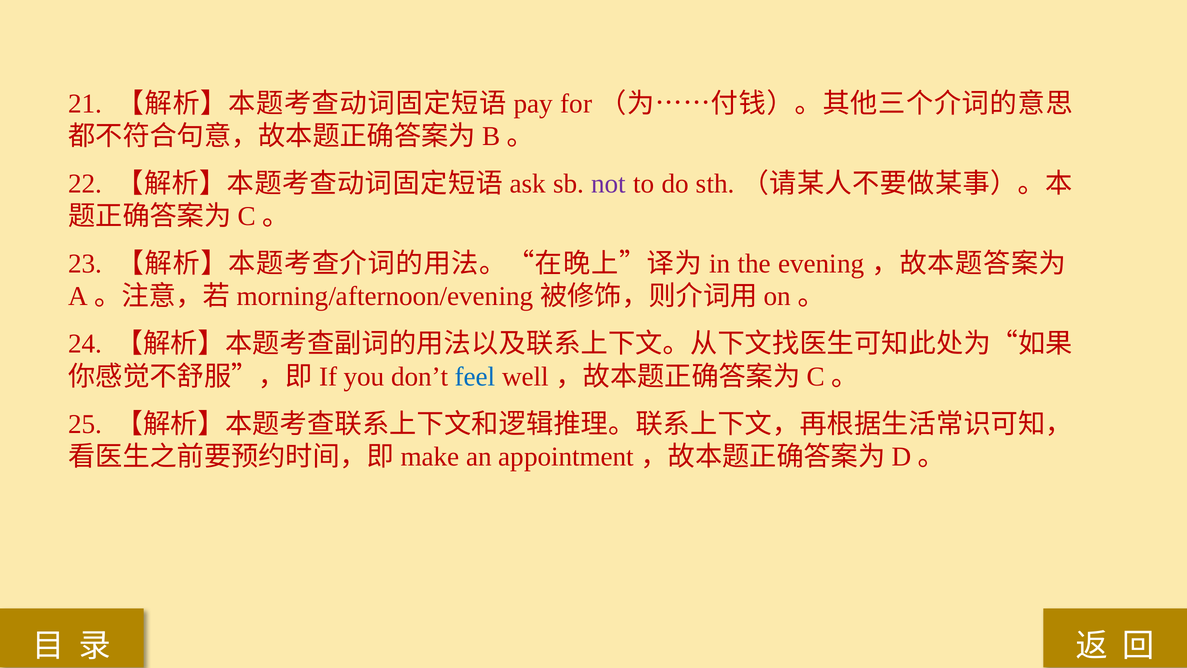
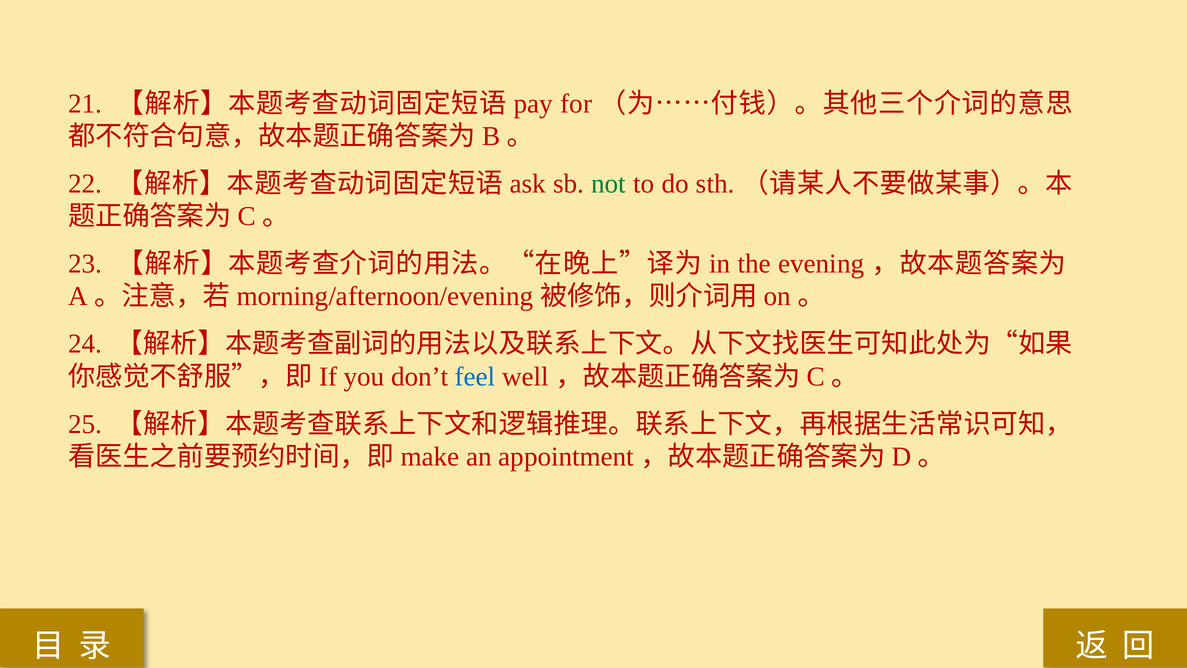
not colour: purple -> green
